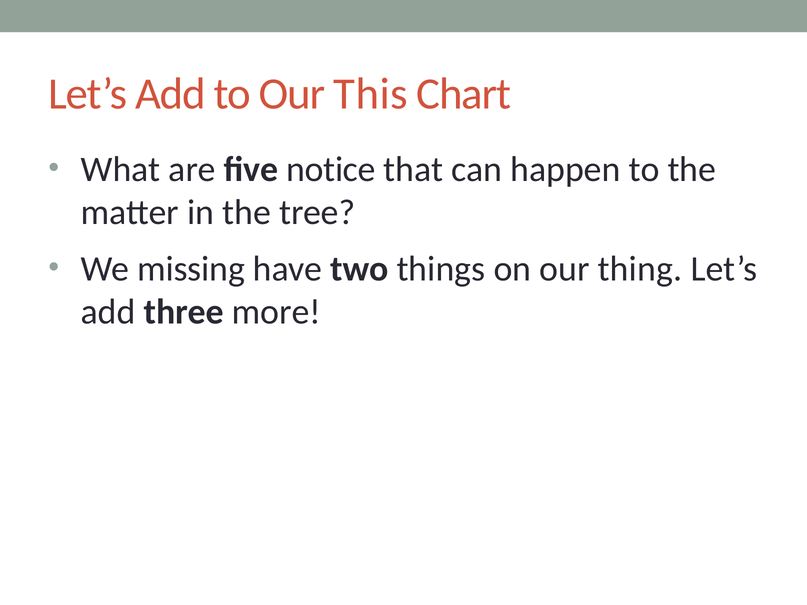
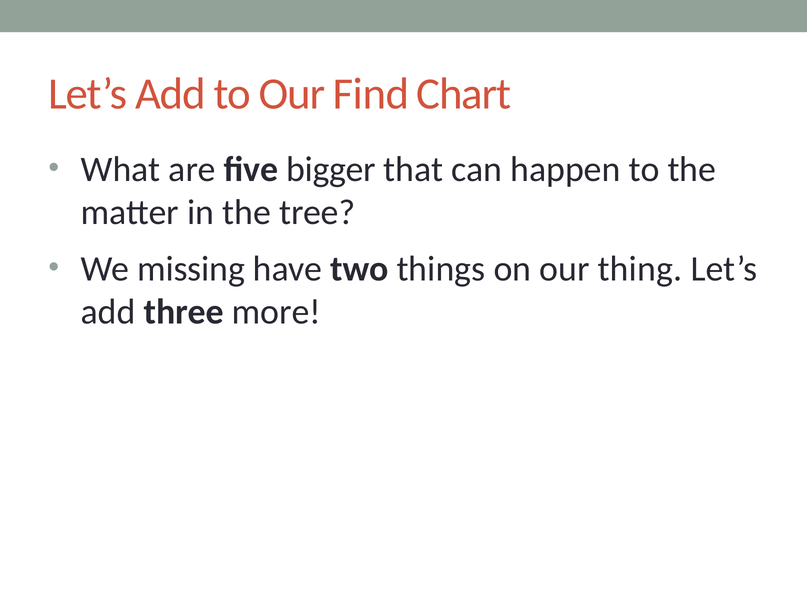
This: This -> Find
notice: notice -> bigger
